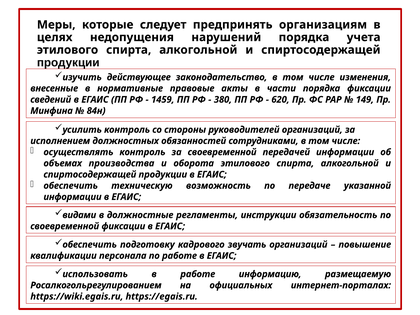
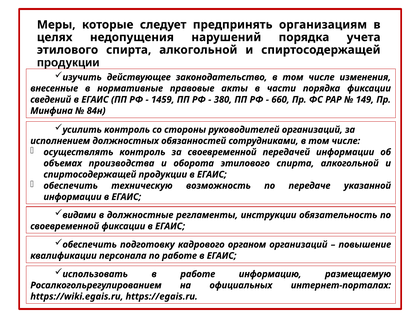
620: 620 -> 660
звучать: звучать -> органом
